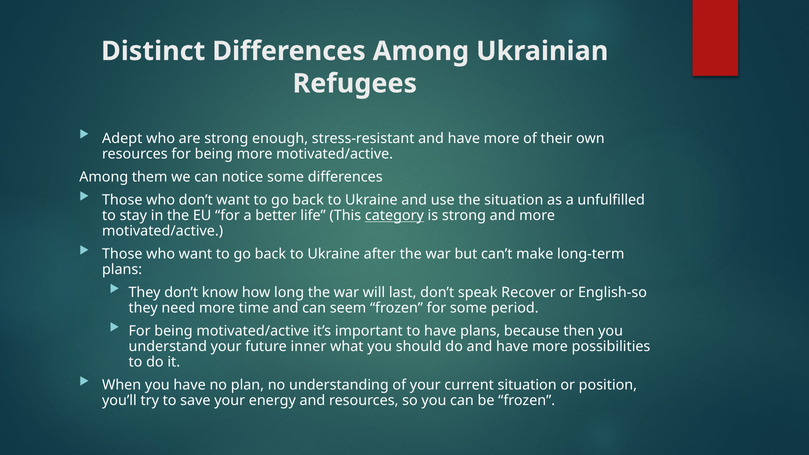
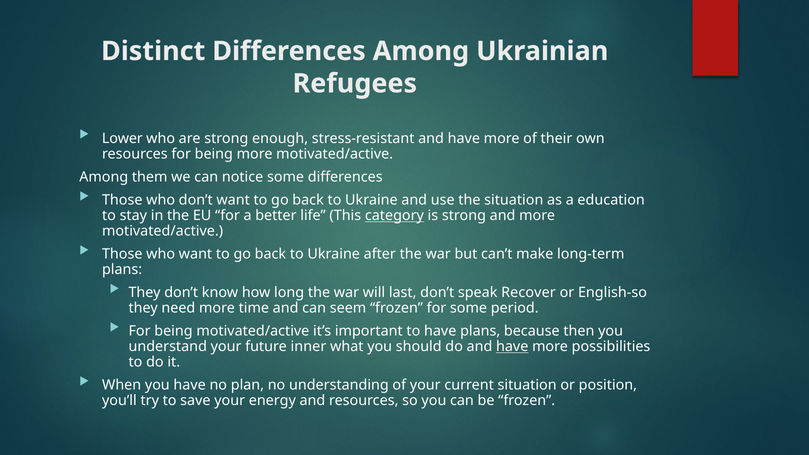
Adept: Adept -> Lower
unfulfilled: unfulfilled -> education
have at (512, 347) underline: none -> present
